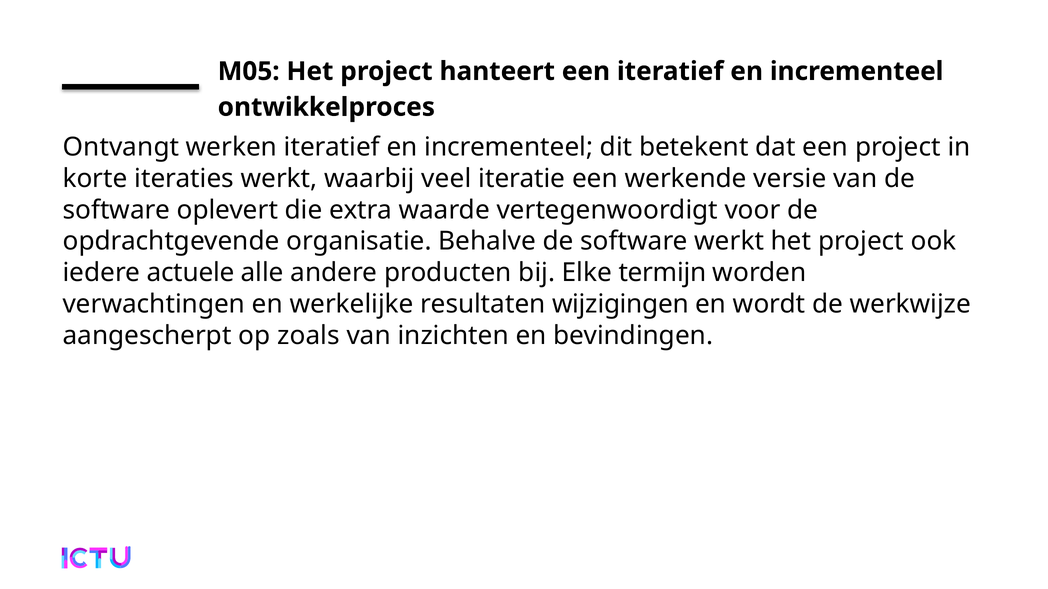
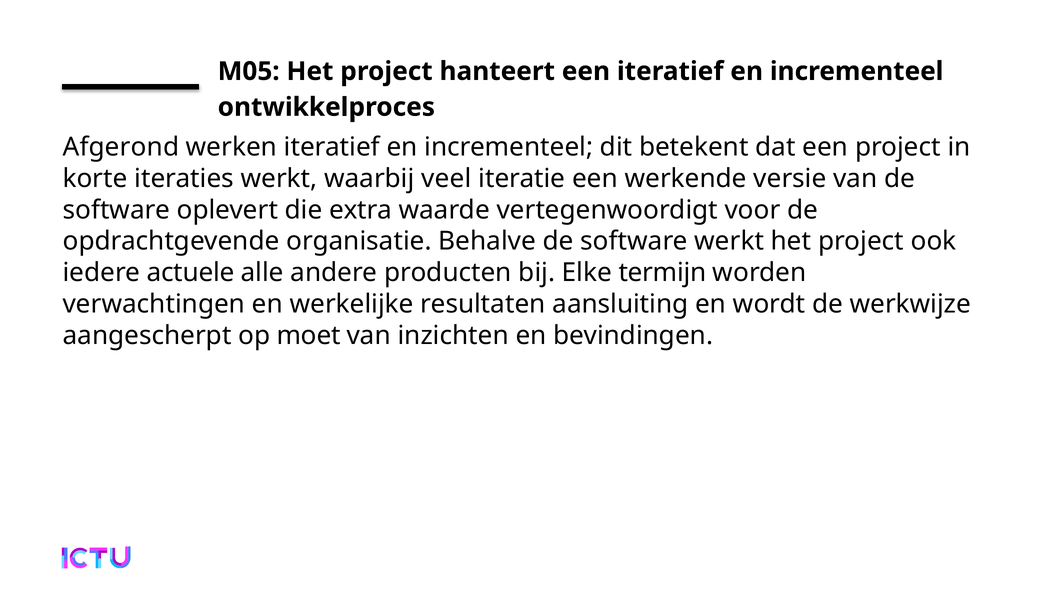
Ontvangt: Ontvangt -> Afgerond
wijzigingen: wijzigingen -> aansluiting
zoals: zoals -> moet
